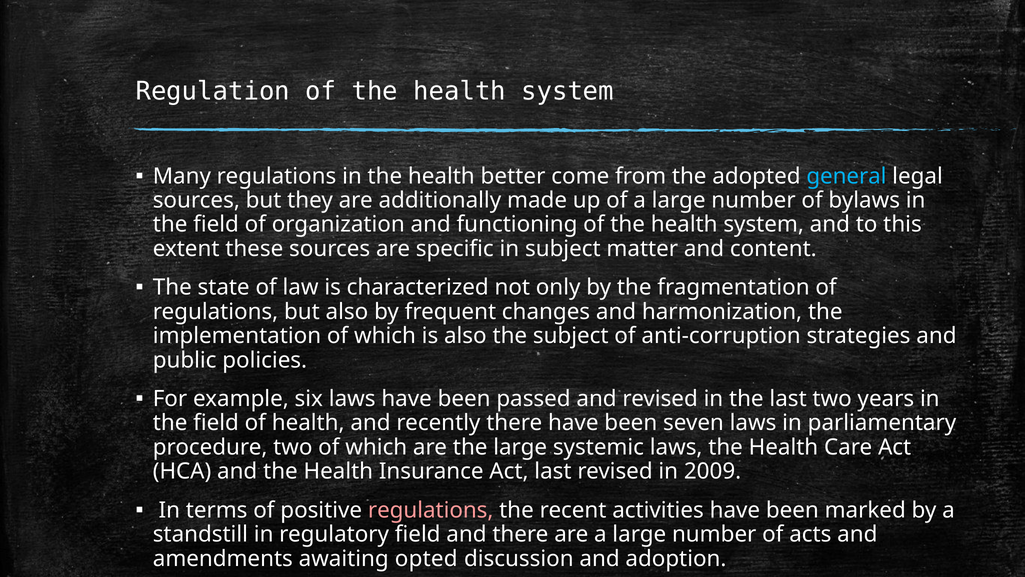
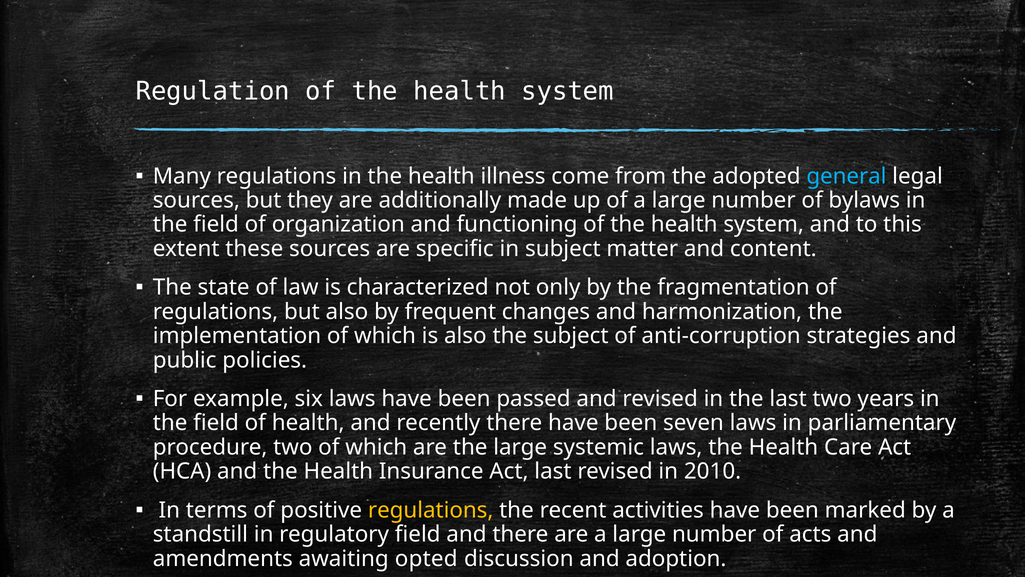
better: better -> illness
2009: 2009 -> 2010
regulations at (431, 510) colour: pink -> yellow
